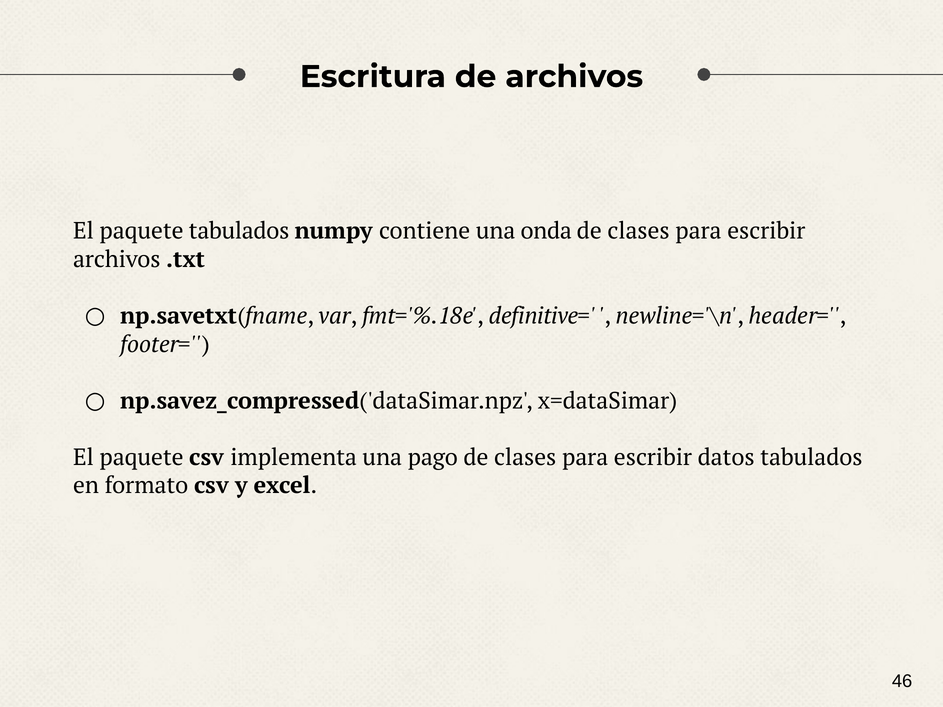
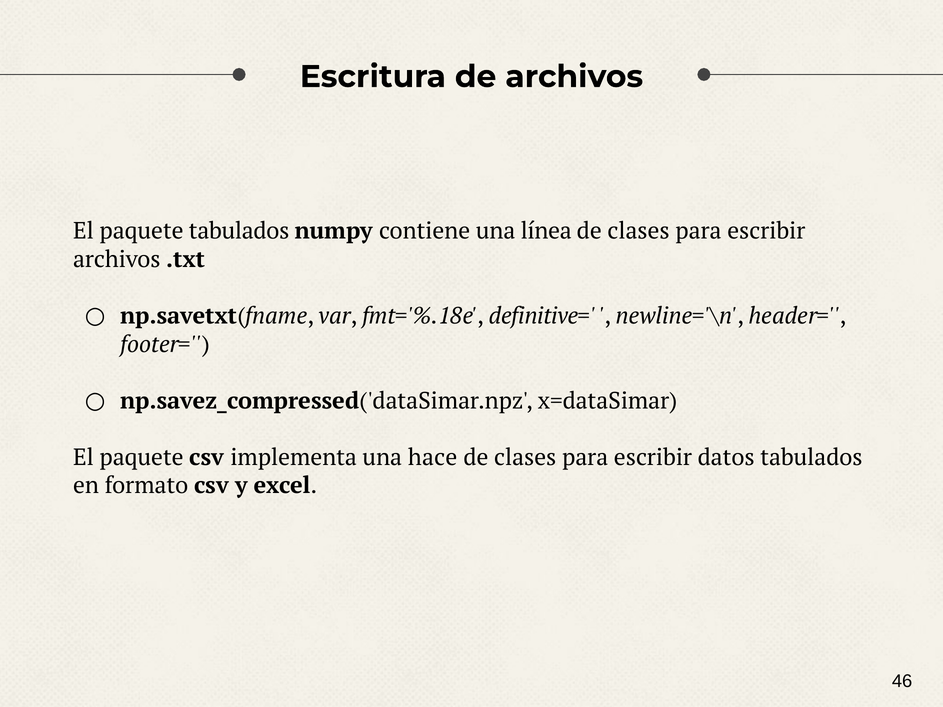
onda: onda -> línea
pago: pago -> hace
